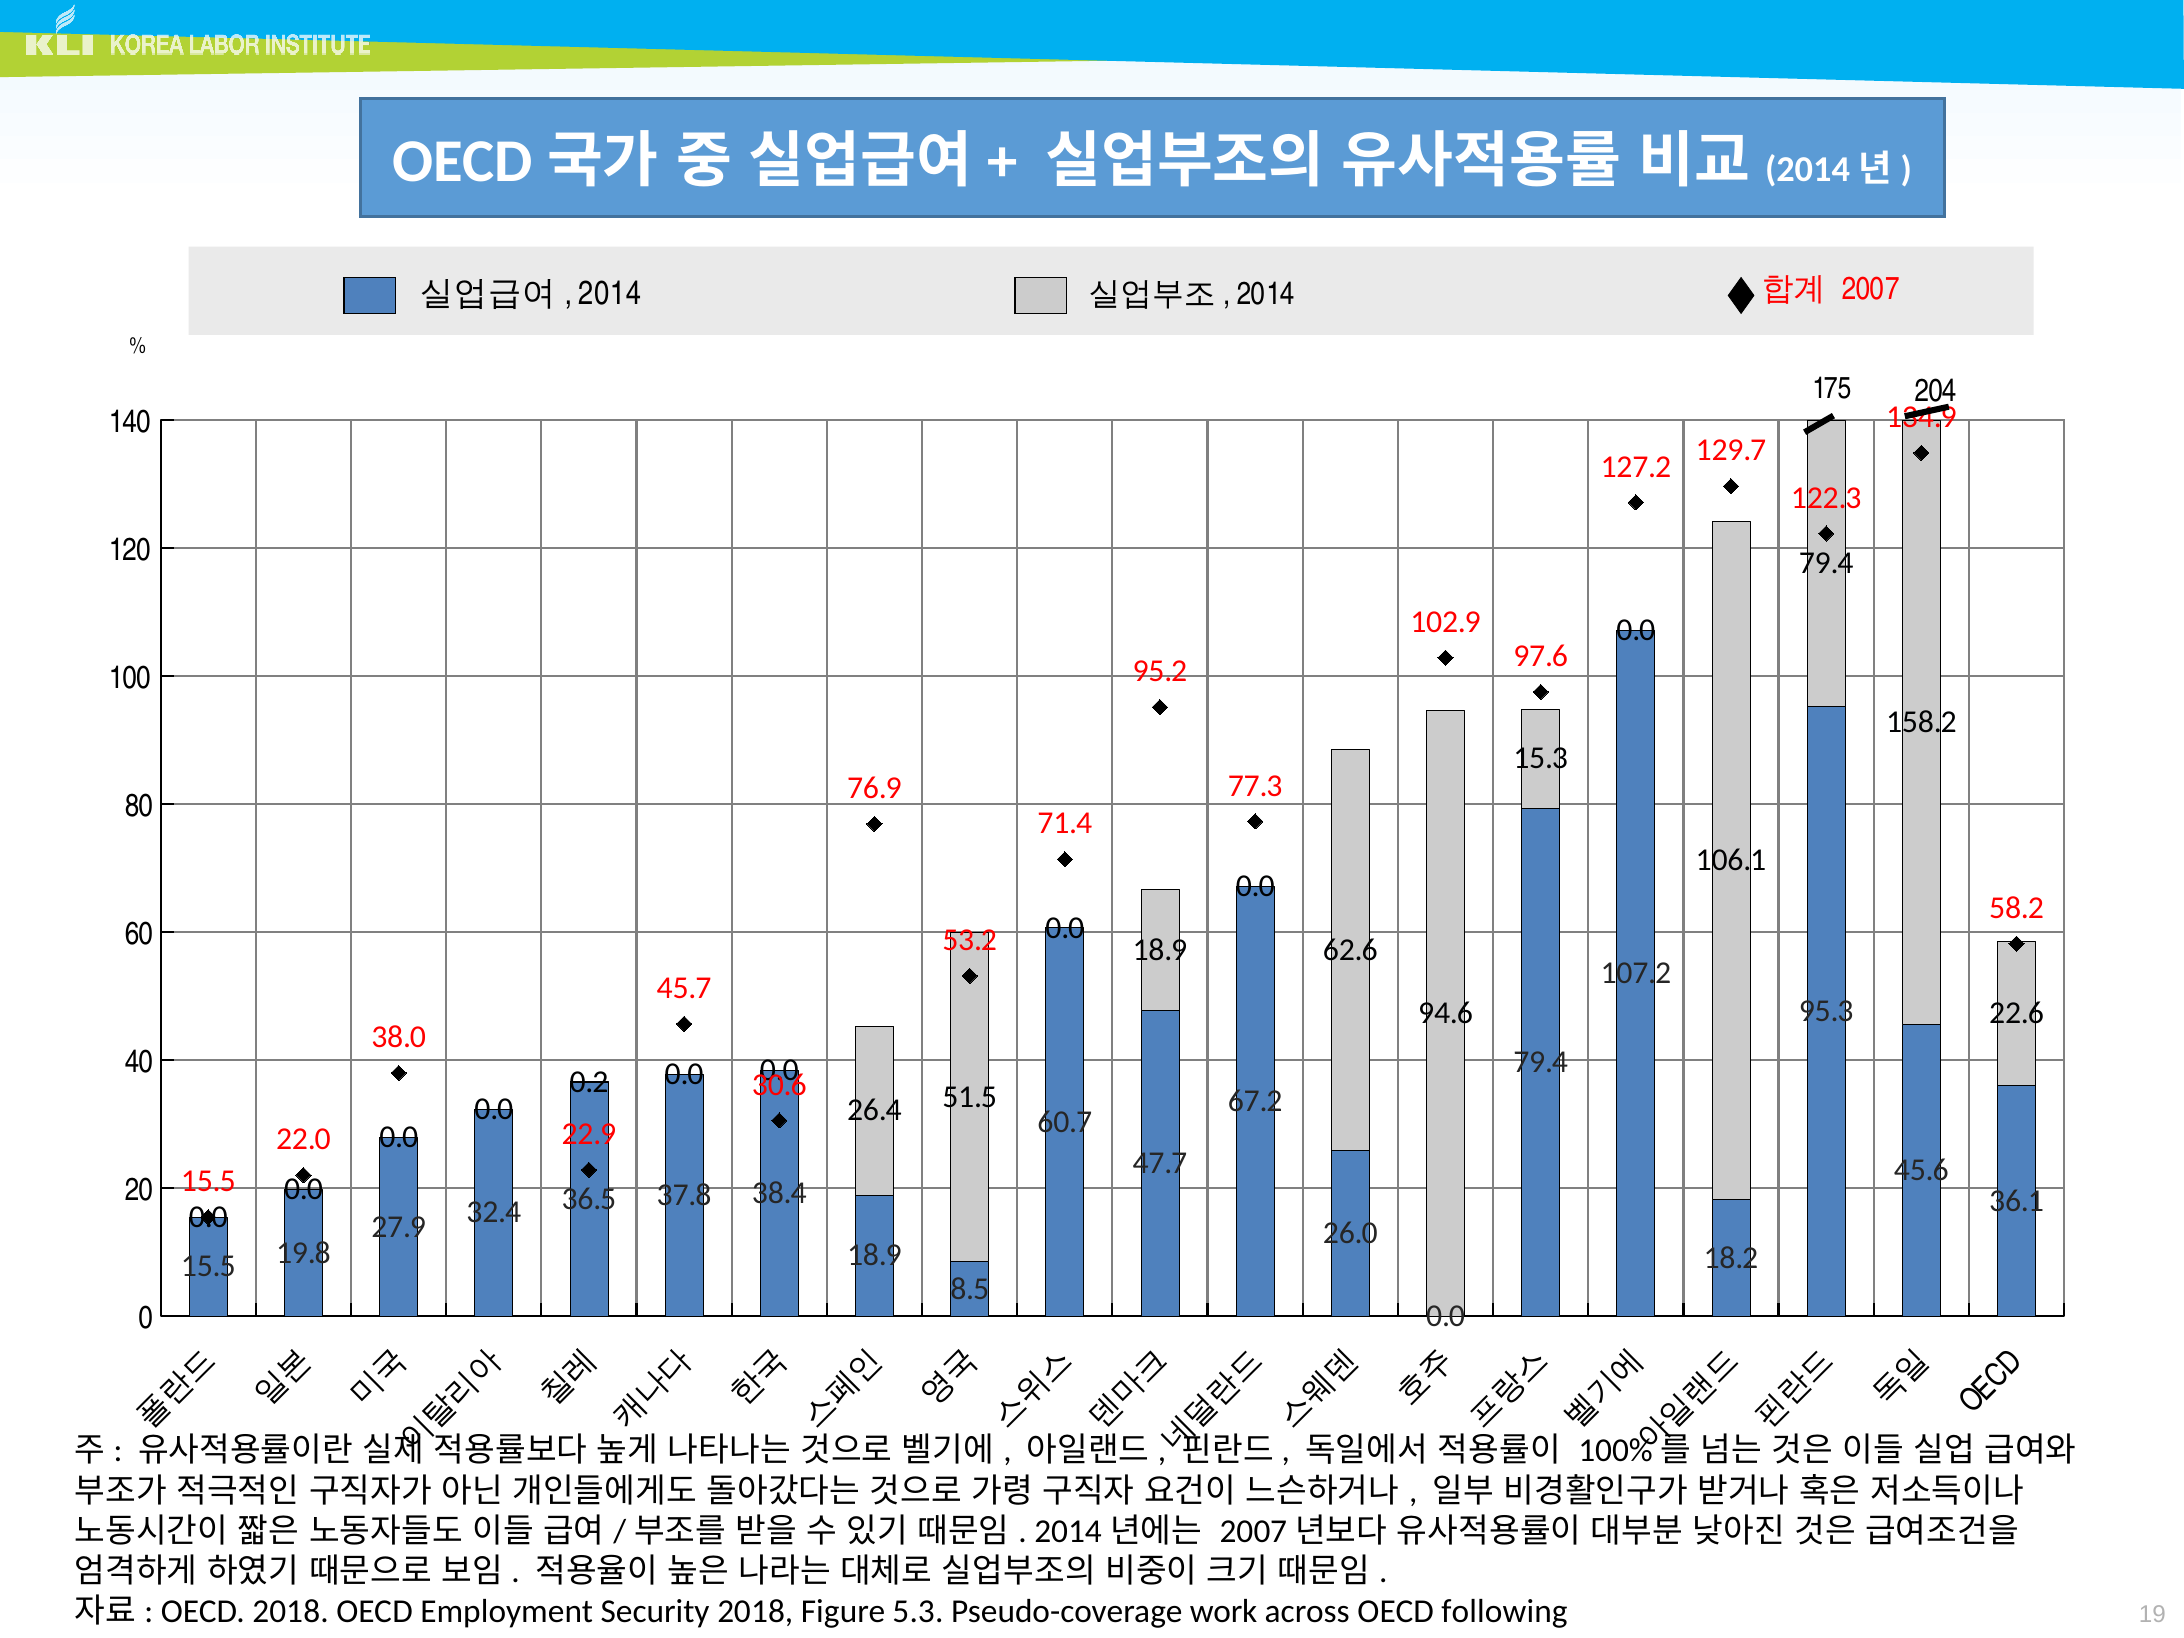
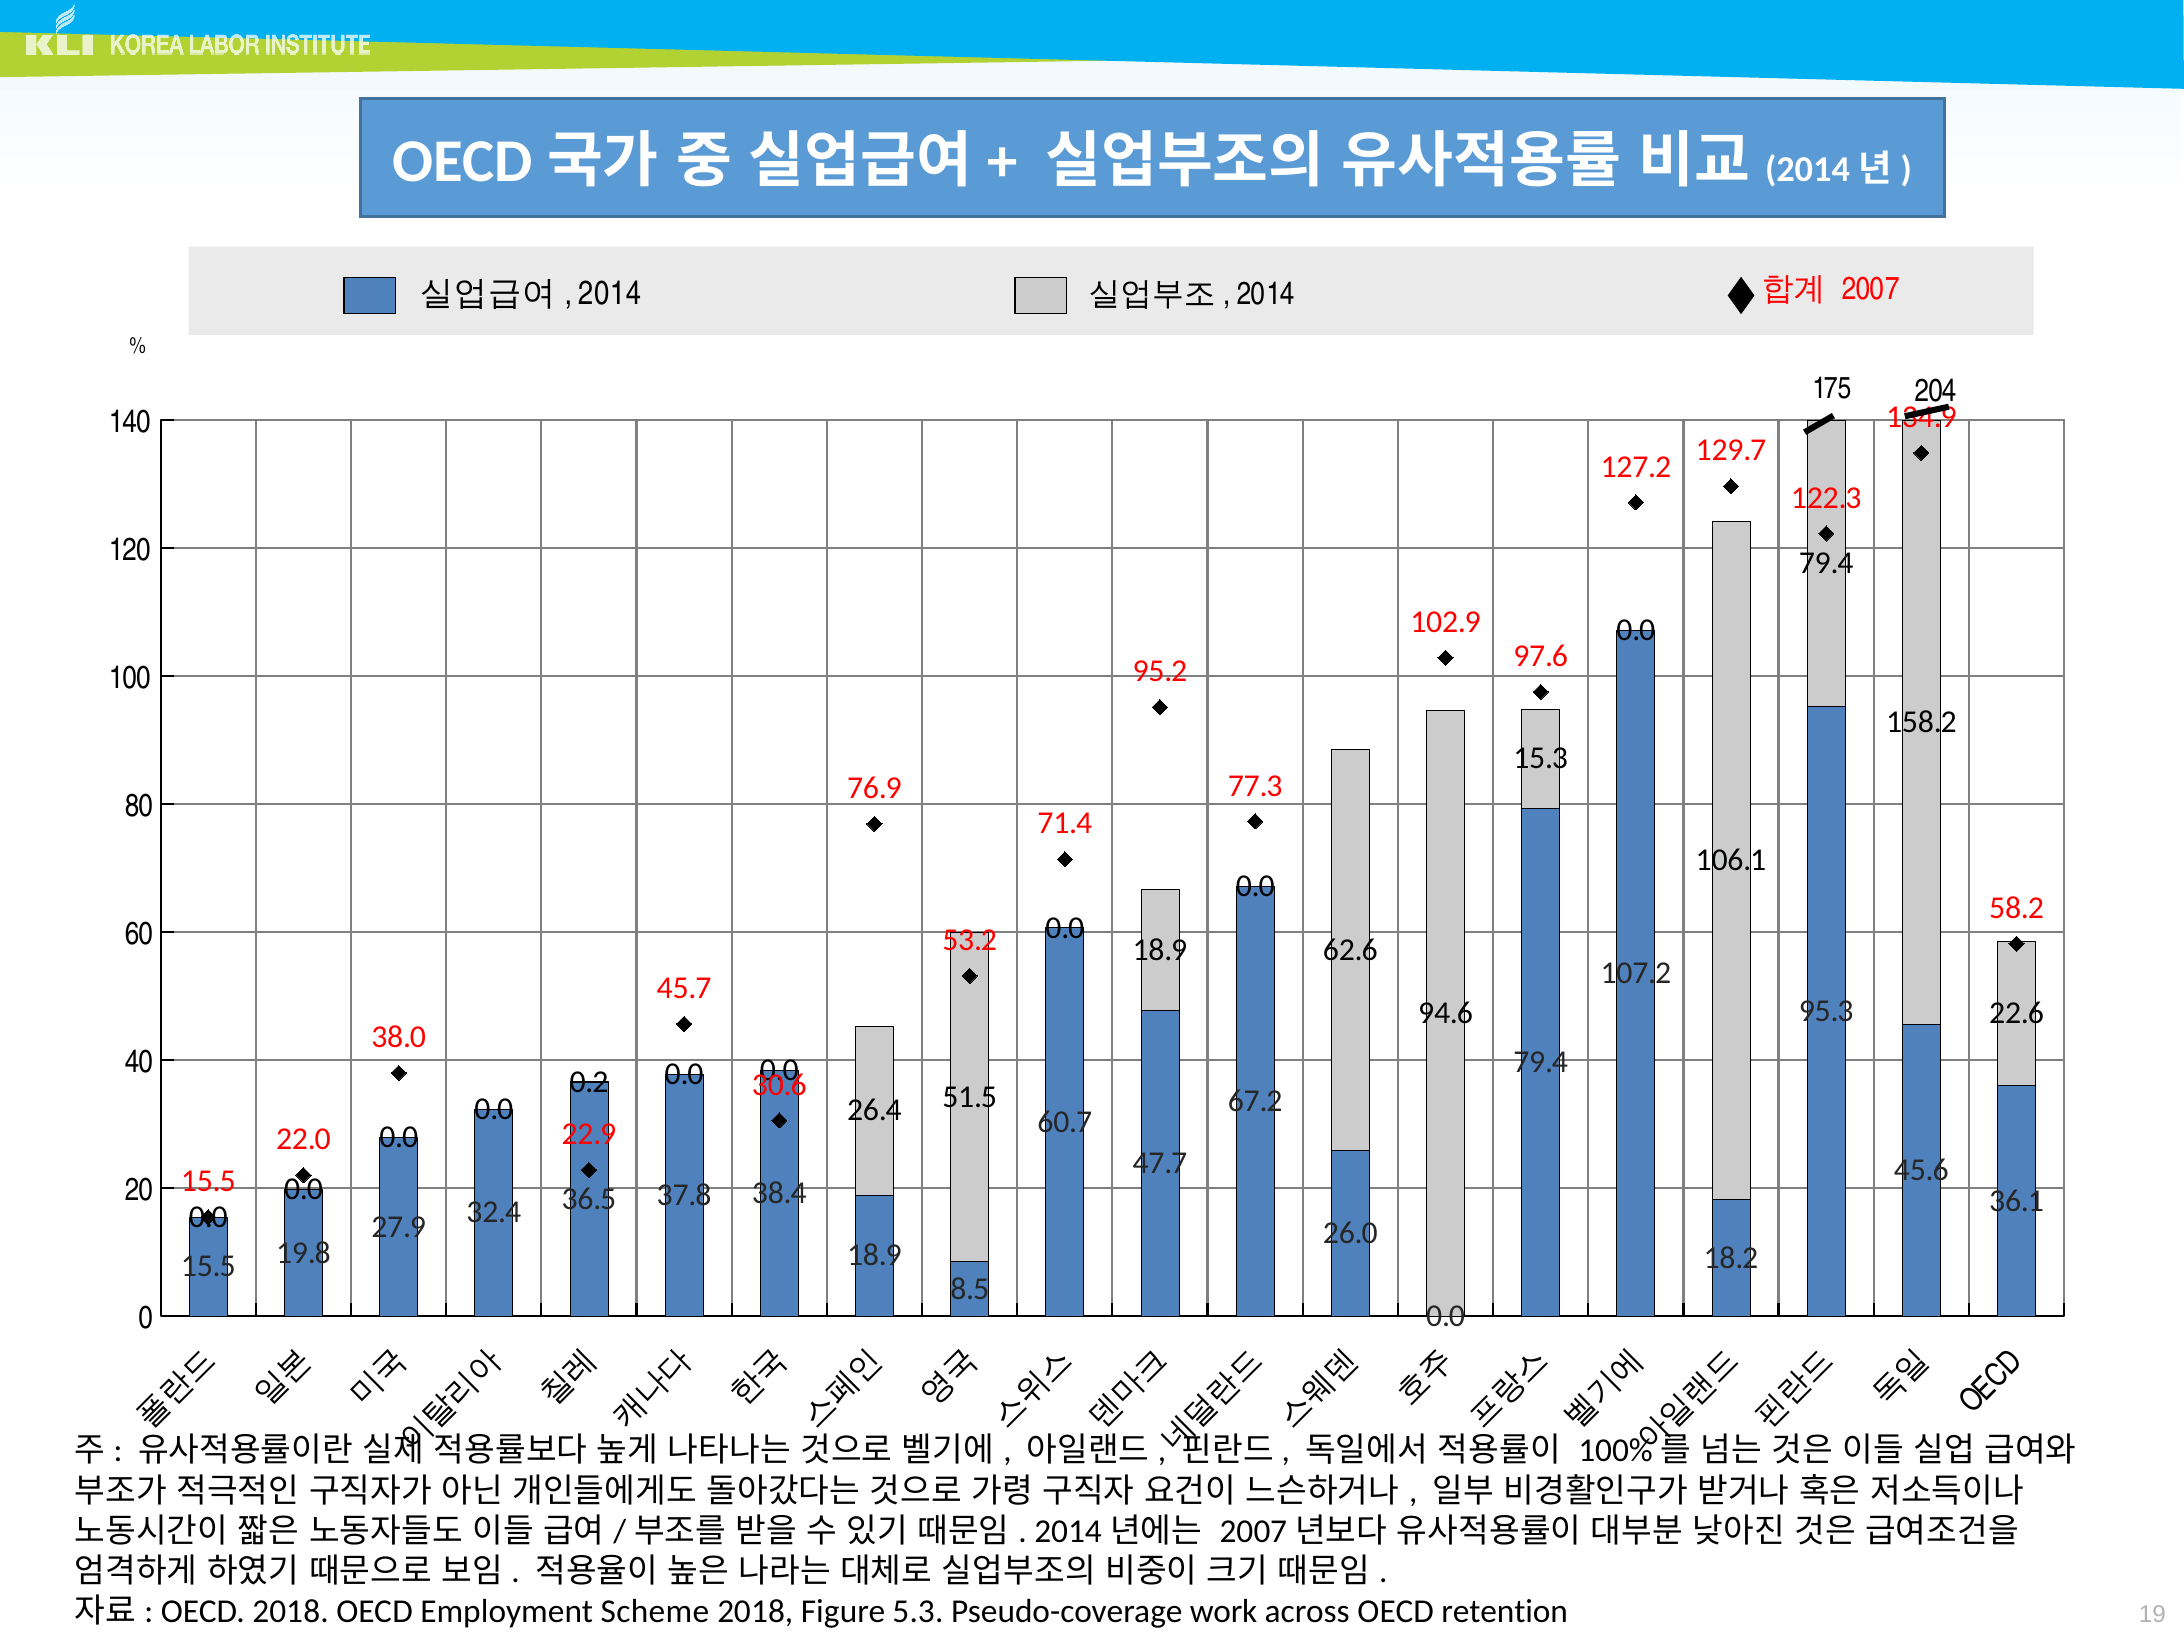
Security: Security -> Scheme
following: following -> retention
